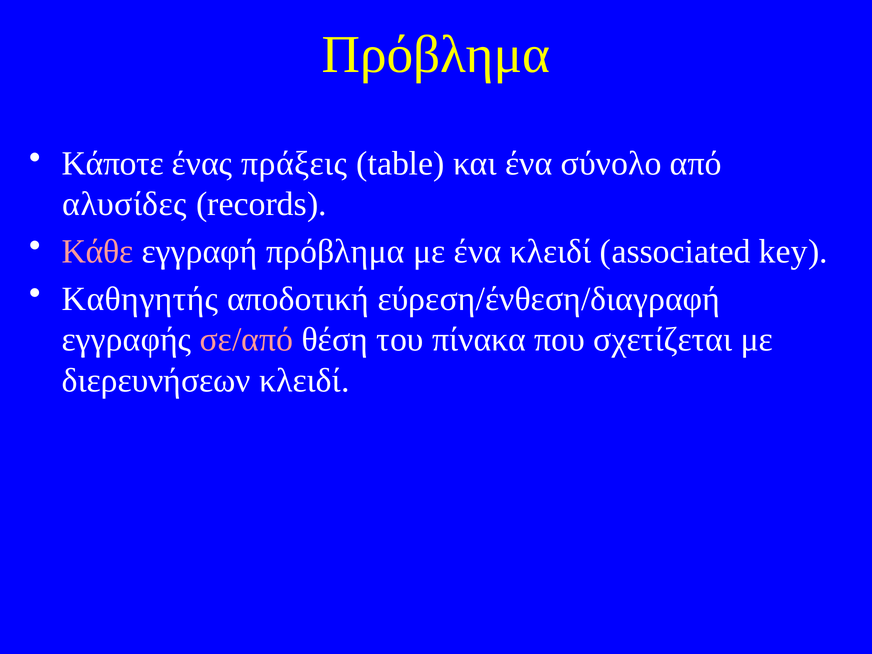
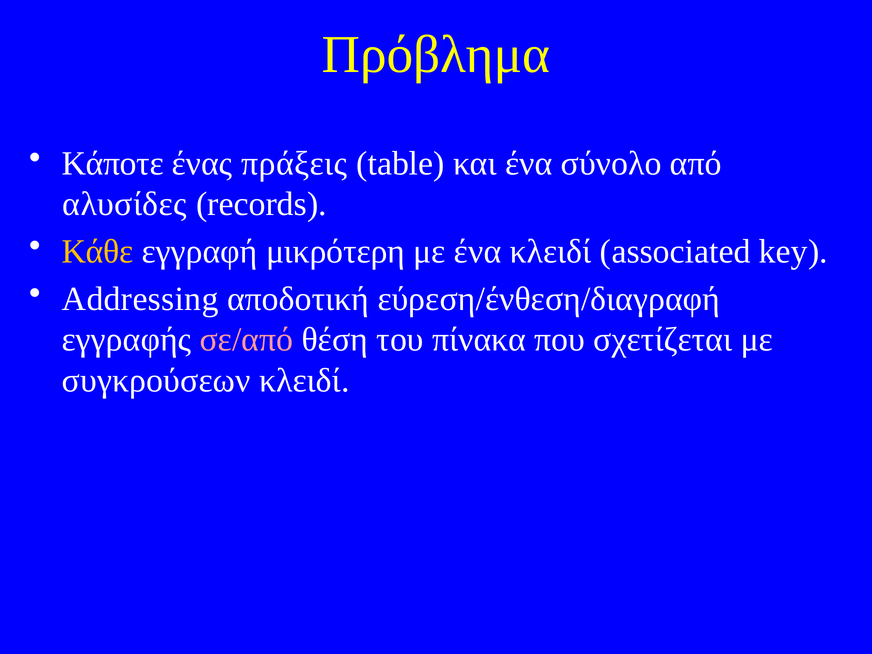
Κάθε colour: pink -> yellow
εγγραφή πρόβλημα: πρόβλημα -> μικρότερη
Καθηγητής: Καθηγητής -> Addressing
διερευνήσεων: διερευνήσεων -> συγκρούσεων
